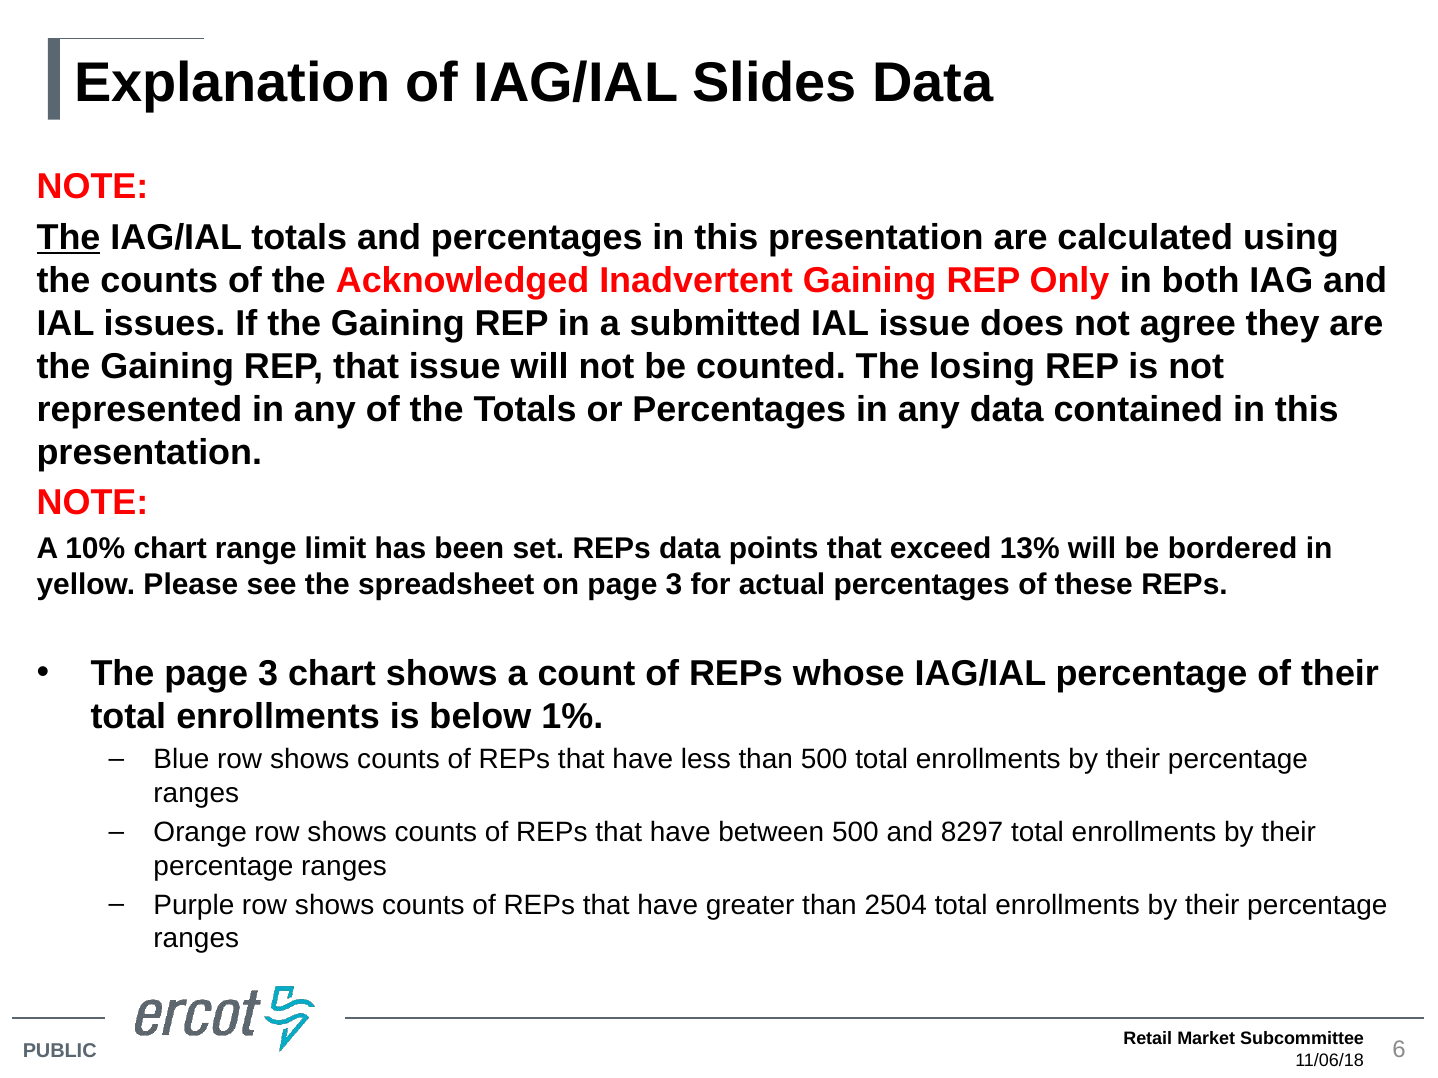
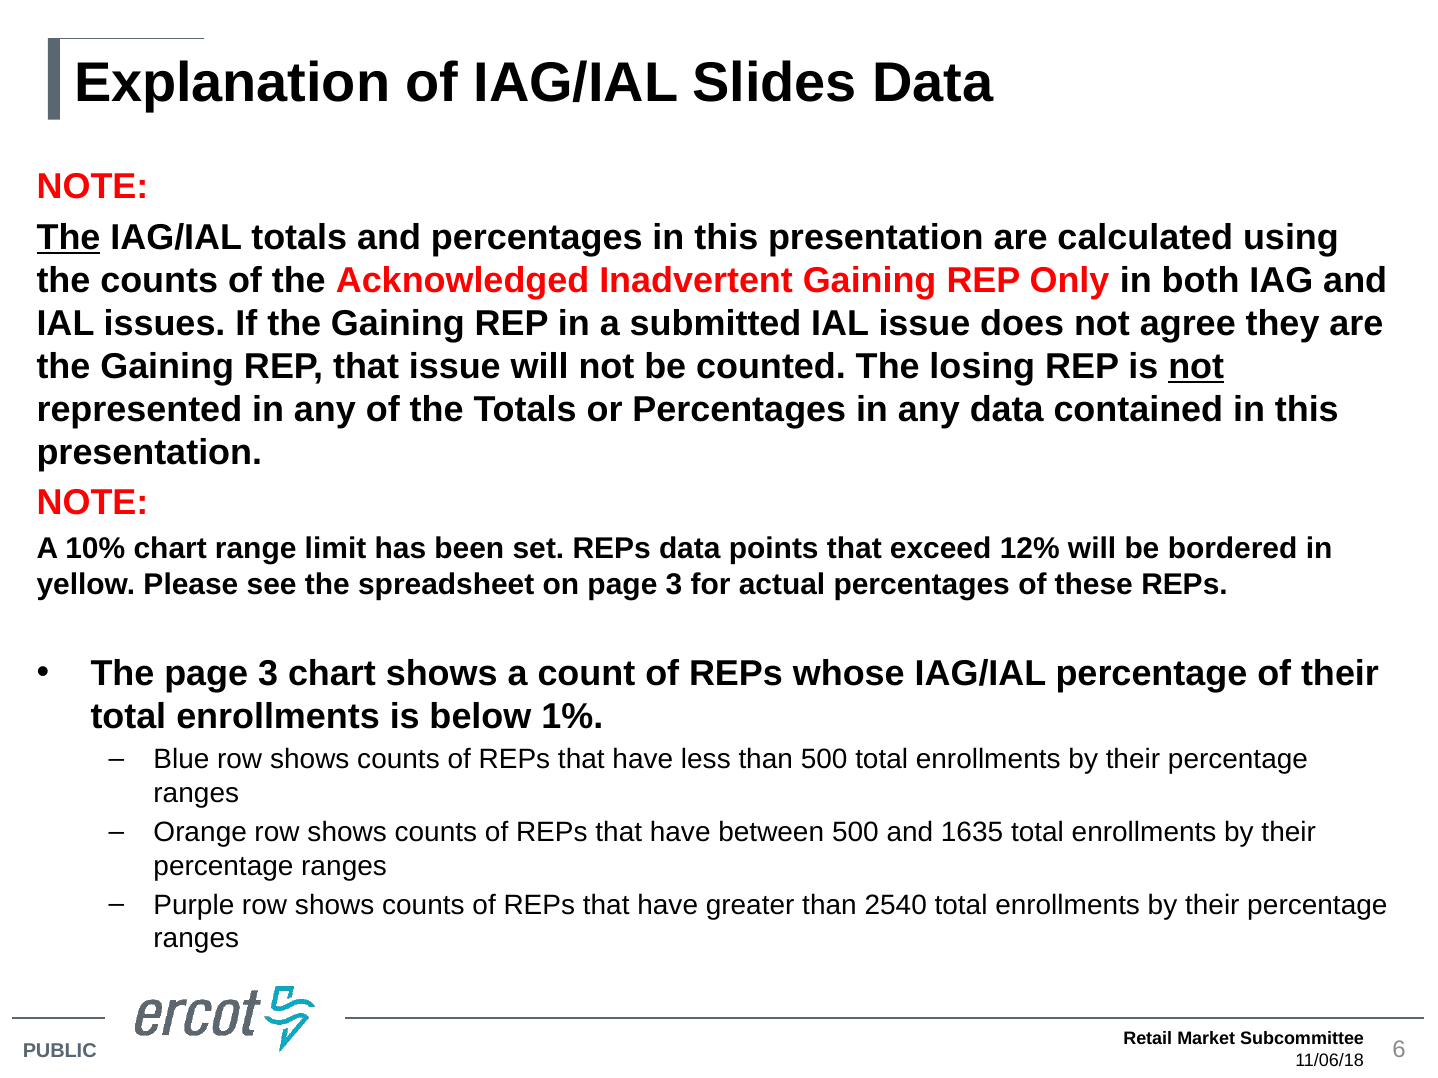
not at (1196, 367) underline: none -> present
13%: 13% -> 12%
8297: 8297 -> 1635
2504: 2504 -> 2540
